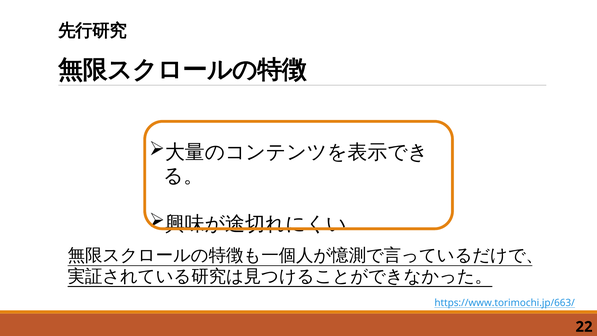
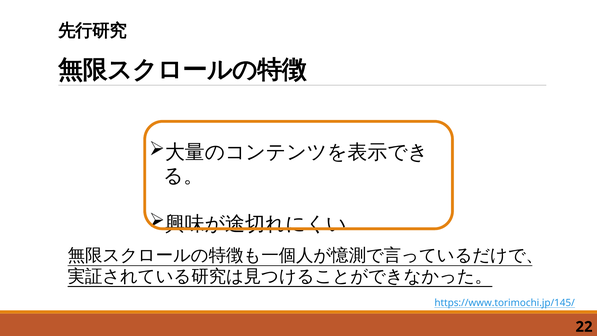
https://www.torimochi.jp/663/: https://www.torimochi.jp/663/ -> https://www.torimochi.jp/145/
